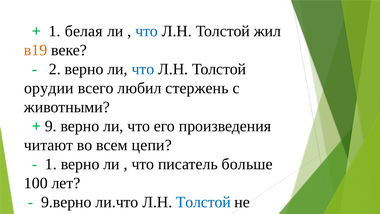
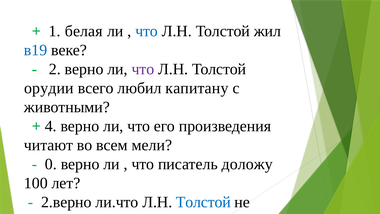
в19 colour: orange -> blue
что at (143, 69) colour: blue -> purple
стержень: стержень -> капитану
9: 9 -> 4
цепи: цепи -> мели
1 at (51, 164): 1 -> 0
больше: больше -> доложу
9.верно: 9.верно -> 2.верно
